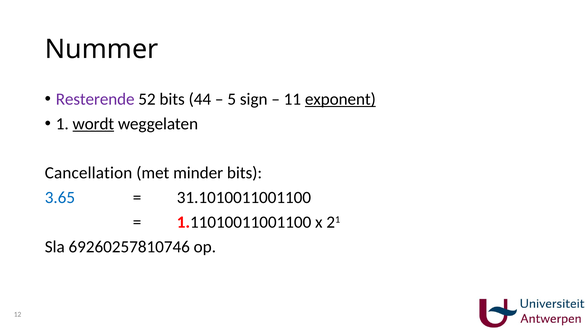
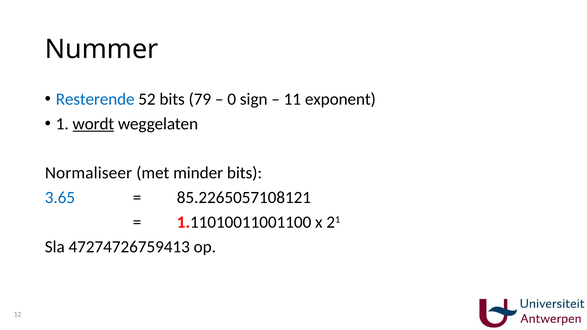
Resterende colour: purple -> blue
44: 44 -> 79
5: 5 -> 0
exponent underline: present -> none
Cancellation: Cancellation -> Normaliseer
31.1010011001100: 31.1010011001100 -> 85.2265057108121
69260257810746: 69260257810746 -> 47274726759413
